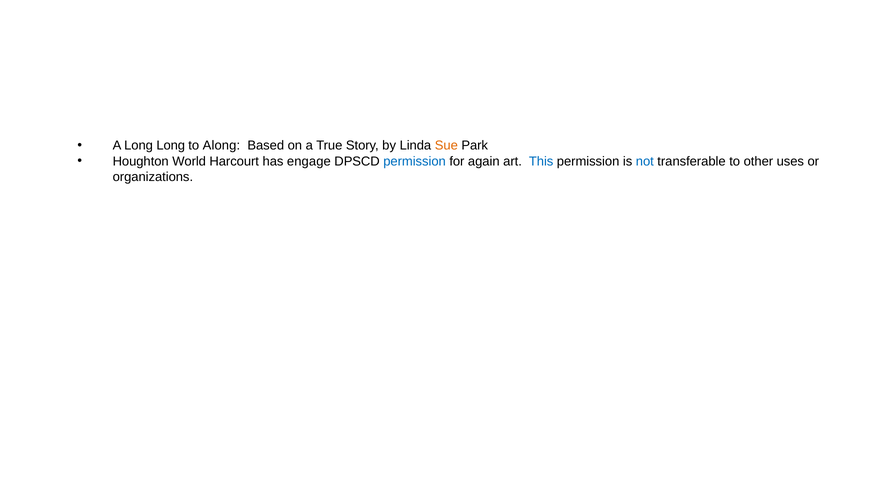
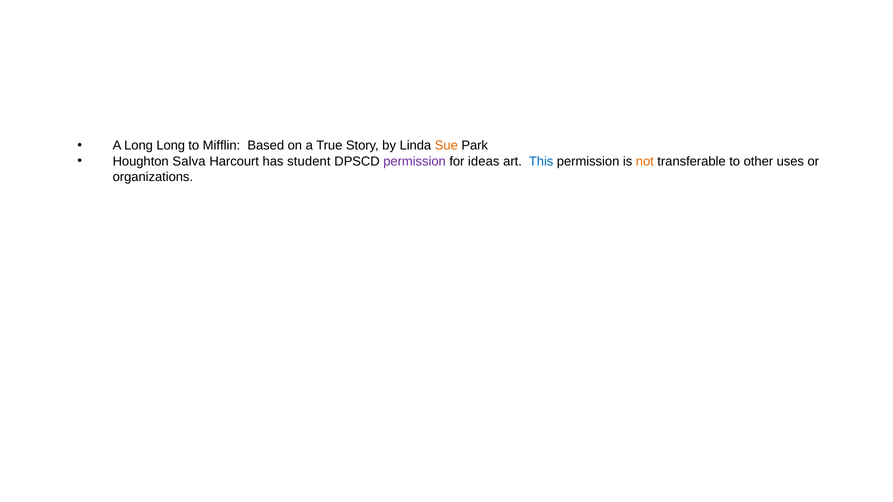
Along: Along -> Mifflin
World: World -> Salva
engage: engage -> student
permission at (415, 161) colour: blue -> purple
again: again -> ideas
not colour: blue -> orange
